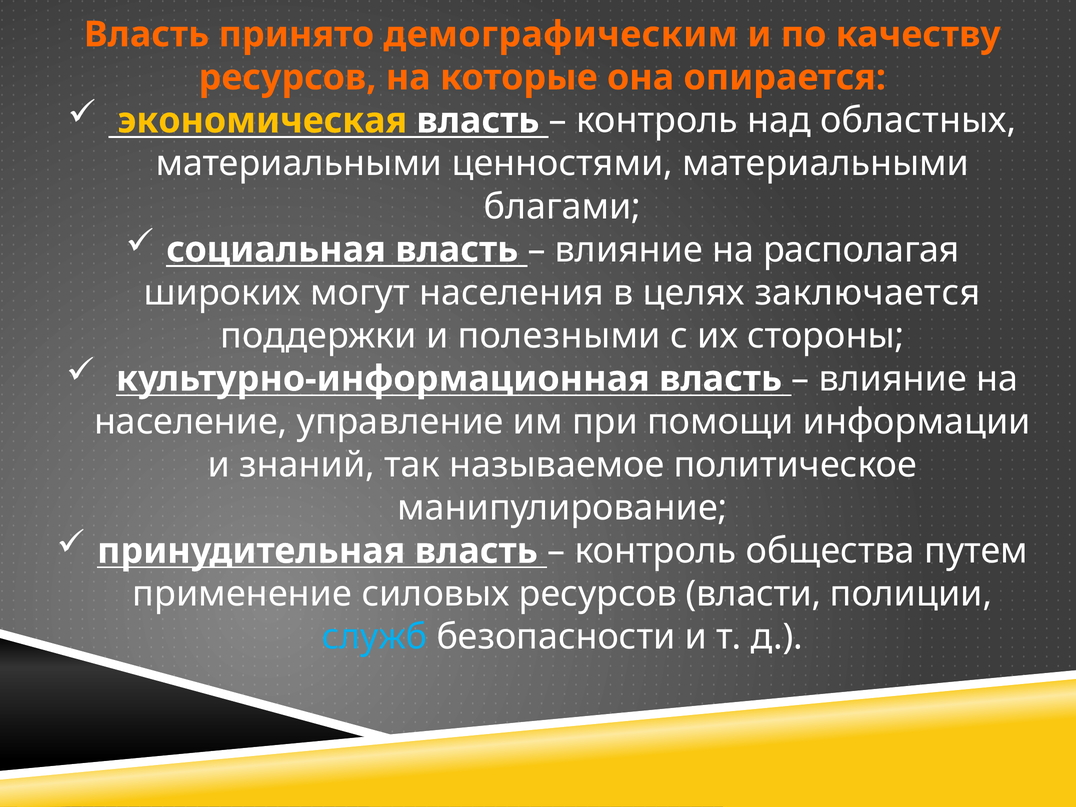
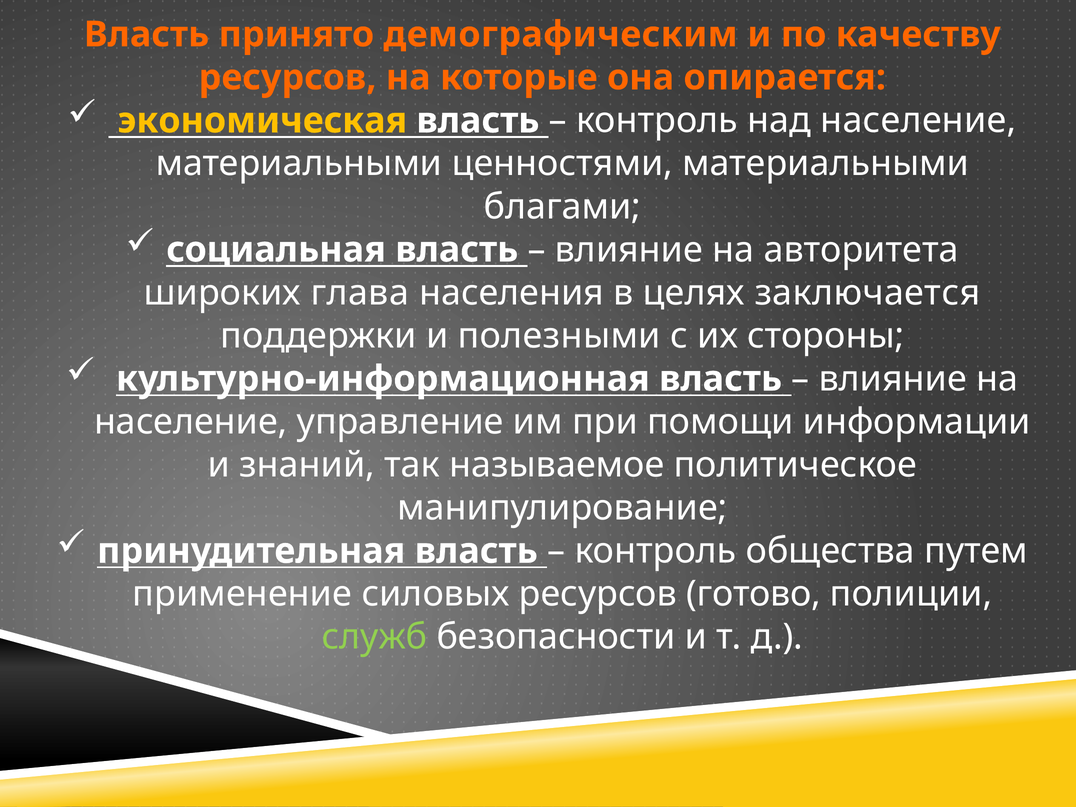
над областных: областных -> население
располагая: располагая -> авторитета
могут: могут -> глава
власти: власти -> готово
служб colour: light blue -> light green
